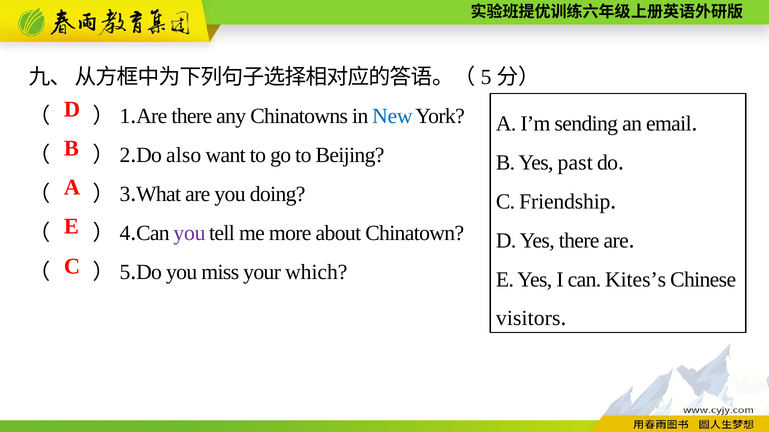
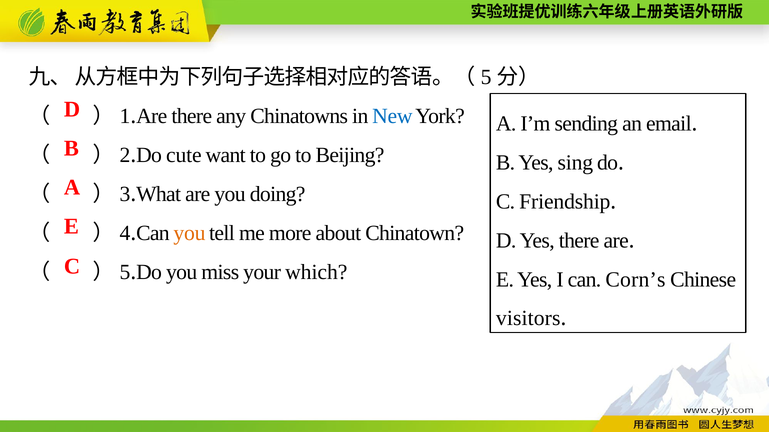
also: also -> cute
past: past -> sing
you at (189, 233) colour: purple -> orange
Kites’s: Kites’s -> Corn’s
